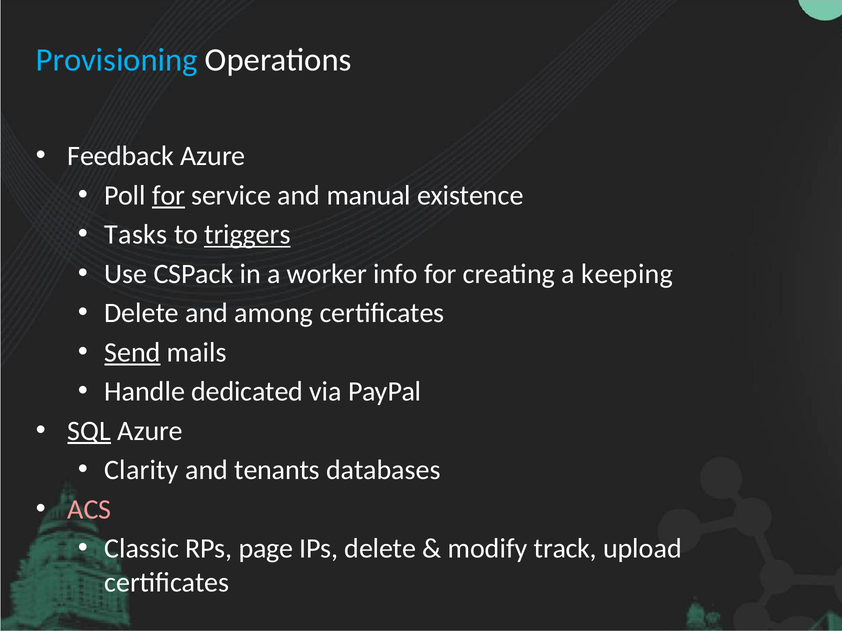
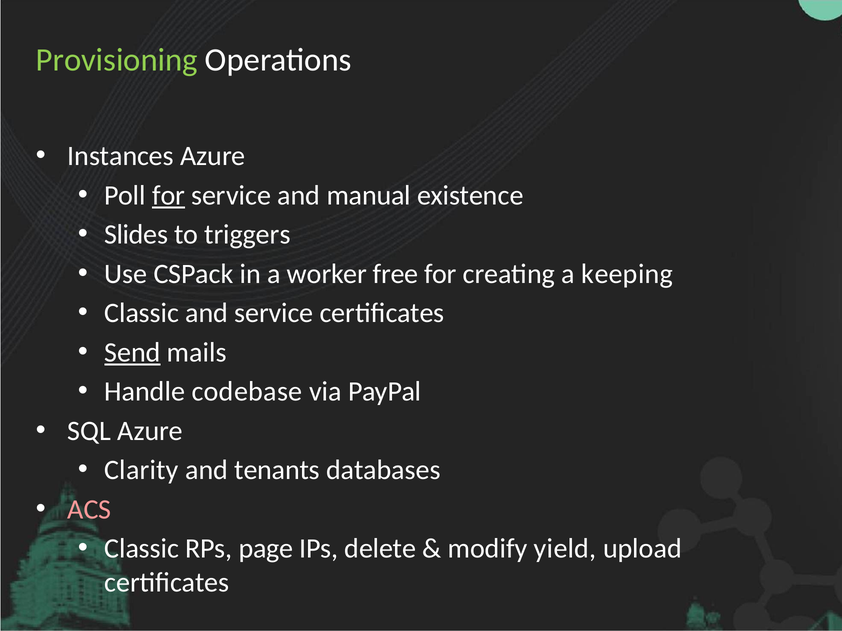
Provisioning colour: light blue -> light green
Feedback: Feedback -> Instances
Tasks: Tasks -> Slides
triggers underline: present -> none
info: info -> free
Delete at (142, 313): Delete -> Classic
and among: among -> service
dedicated: dedicated -> codebase
SQL underline: present -> none
track: track -> yield
